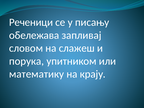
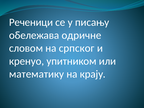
запливај: запливај -> одричне
слажеш: слажеш -> српског
порука: порука -> кренуо
